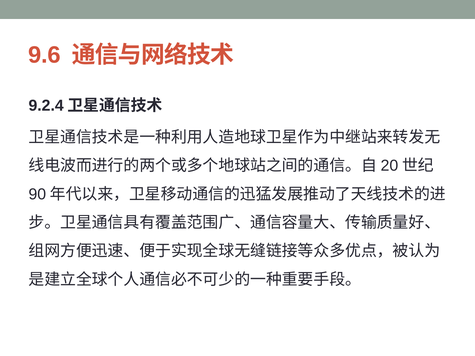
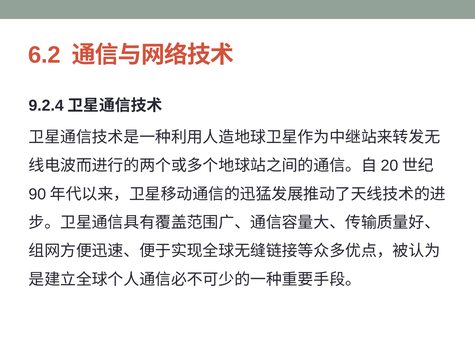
9.6: 9.6 -> 6.2
